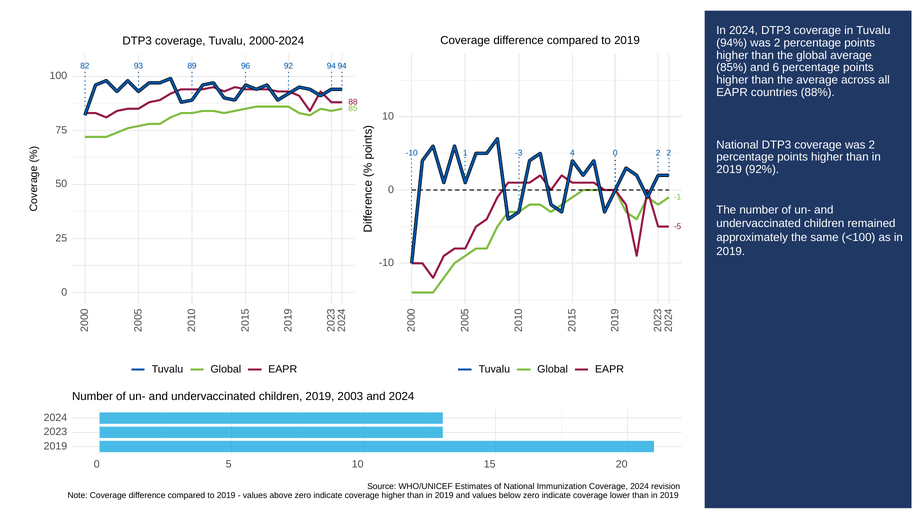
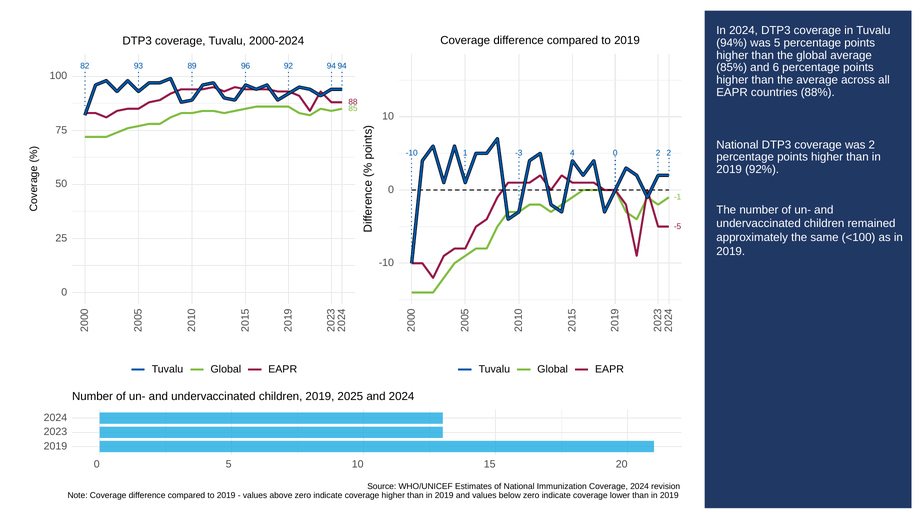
94% was 2: 2 -> 5
2003: 2003 -> 2025
